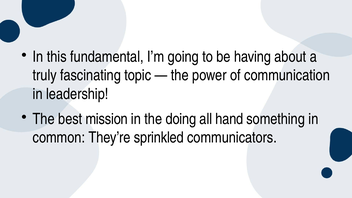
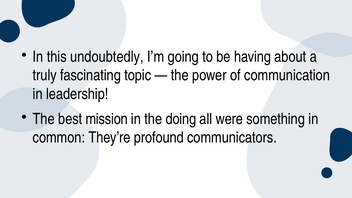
fundamental: fundamental -> undoubtedly
hand: hand -> were
sprinkled: sprinkled -> profound
